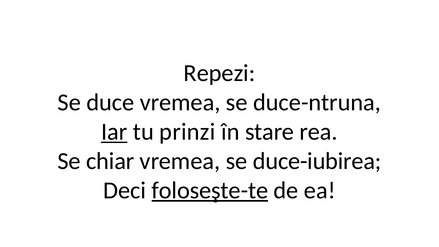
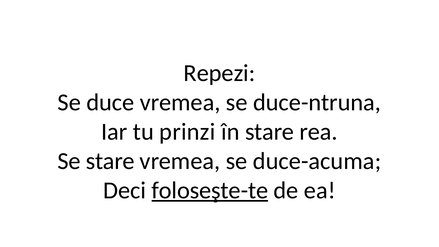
Iar underline: present -> none
Se chiar: chiar -> stare
duce-iubirea: duce-iubirea -> duce-acuma
